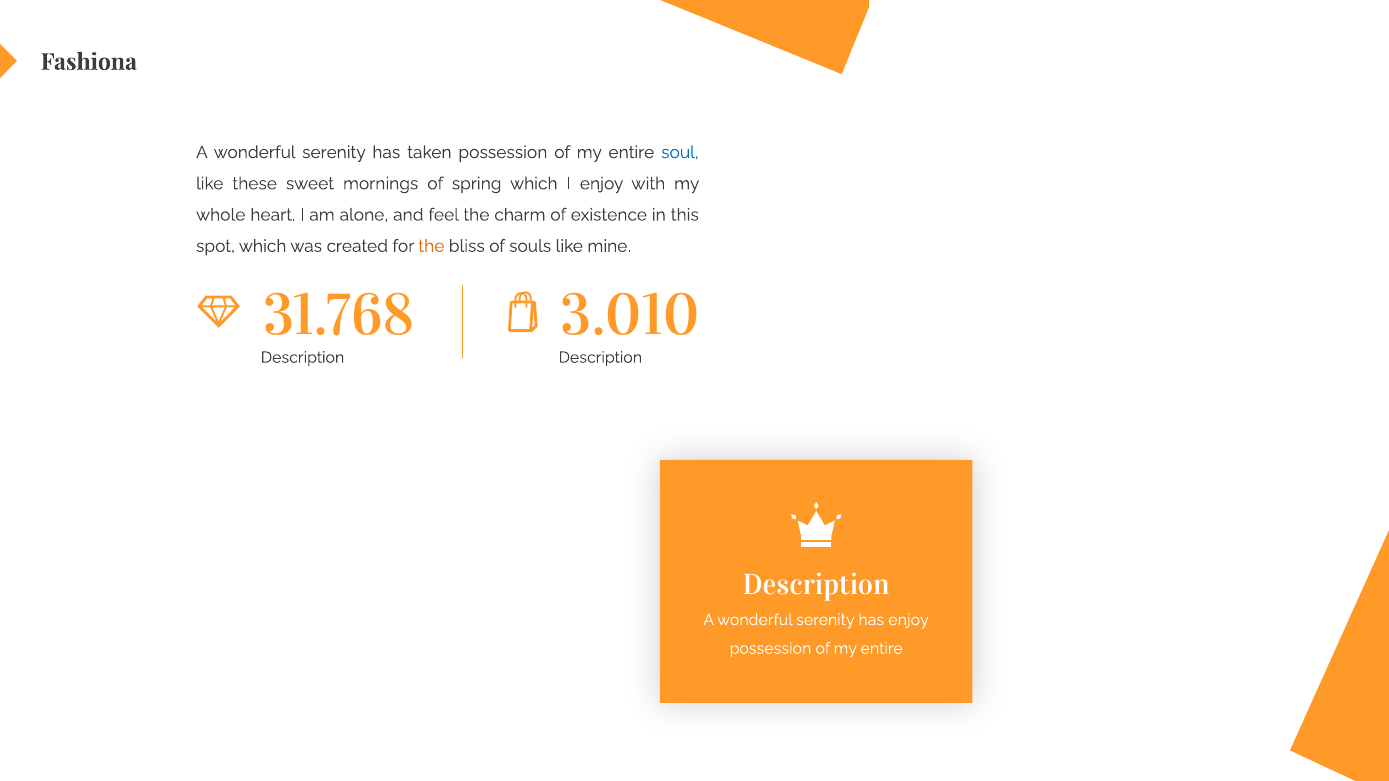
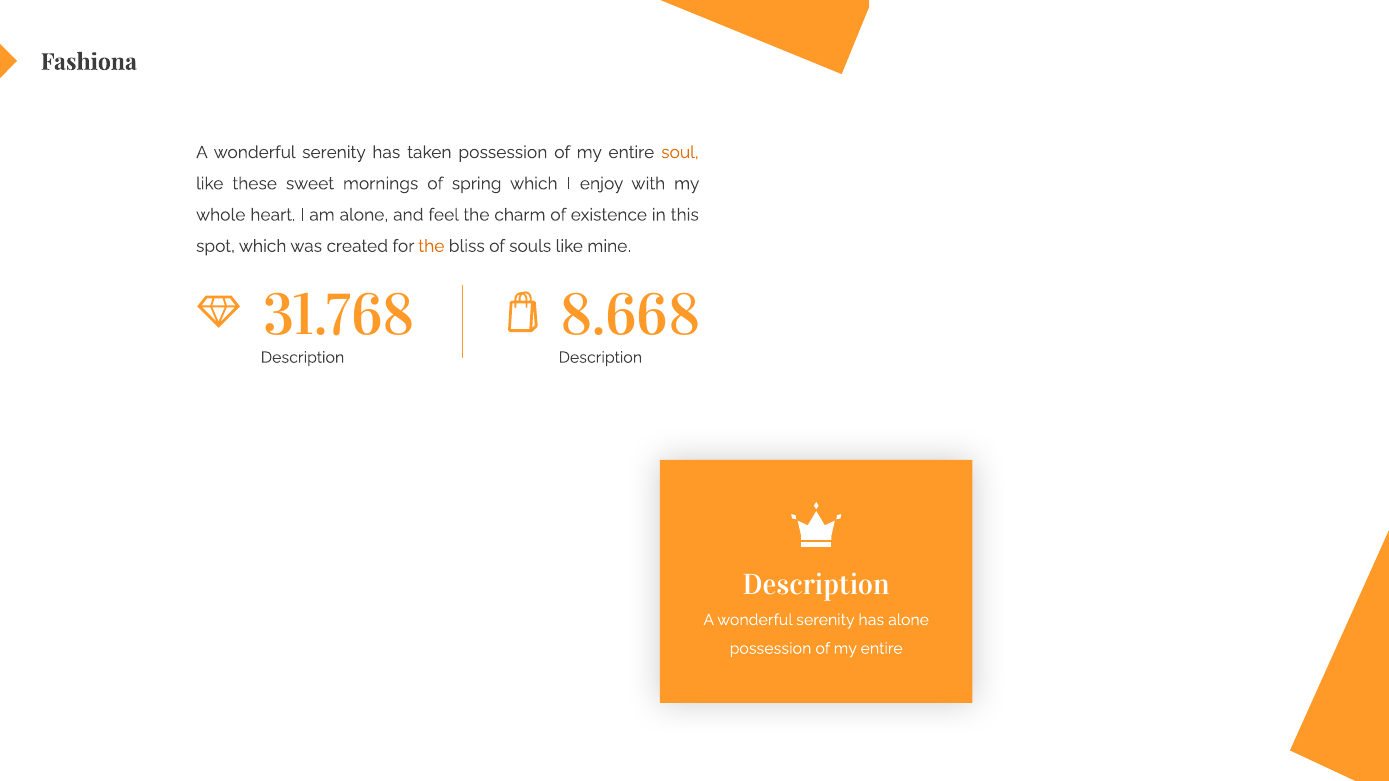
soul colour: blue -> orange
3.010: 3.010 -> 8.668
has enjoy: enjoy -> alone
